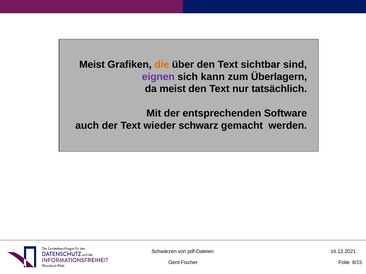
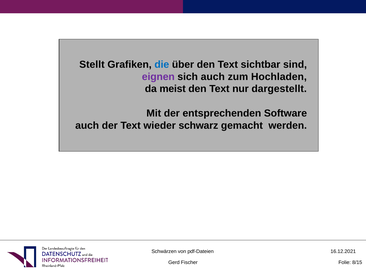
Meist at (92, 65): Meist -> Stellt
die colour: orange -> blue
sich kann: kann -> auch
Überlagern: Überlagern -> Hochladen
tatsächlich: tatsächlich -> dargestellt
